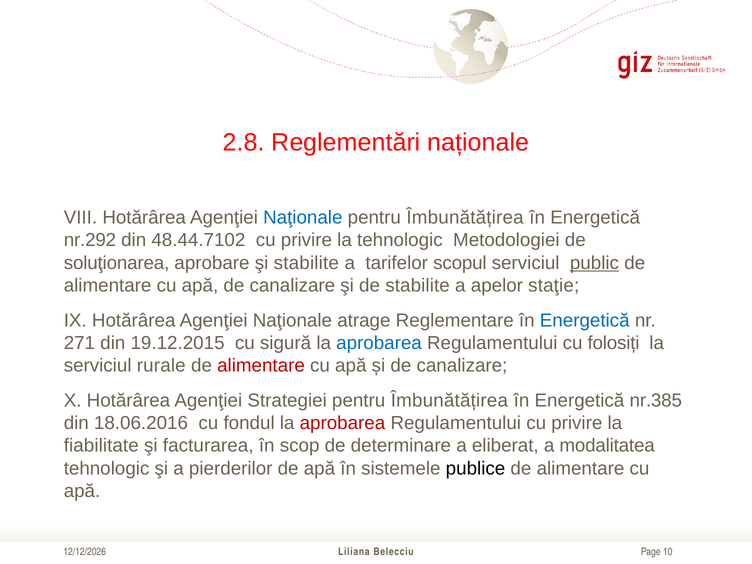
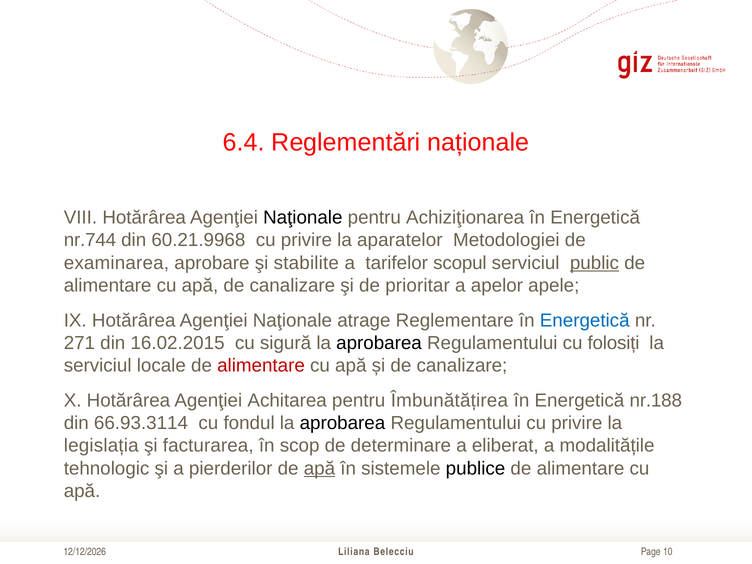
2.8: 2.8 -> 6.4
Naţionale at (303, 218) colour: blue -> black
Îmbunătățirea at (465, 218): Îmbunătățirea -> Achiziţionarea
nr.292: nr.292 -> nr.744
48.44.7102: 48.44.7102 -> 60.21.9968
la tehnologic: tehnologic -> aparatelor
soluţionarea: soluţionarea -> examinarea
de stabilite: stabilite -> prioritar
staţie: staţie -> apele
19.12.2015: 19.12.2015 -> 16.02.2015
aprobarea at (379, 343) colour: blue -> black
rurale: rurale -> locale
Strategiei: Strategiei -> Achitarea
nr.385: nr.385 -> nr.188
18.06.2016: 18.06.2016 -> 66.93.3114
aprobarea at (342, 423) colour: red -> black
fiabilitate: fiabilitate -> legislația
modalitatea: modalitatea -> modalitățile
apă at (319, 468) underline: none -> present
